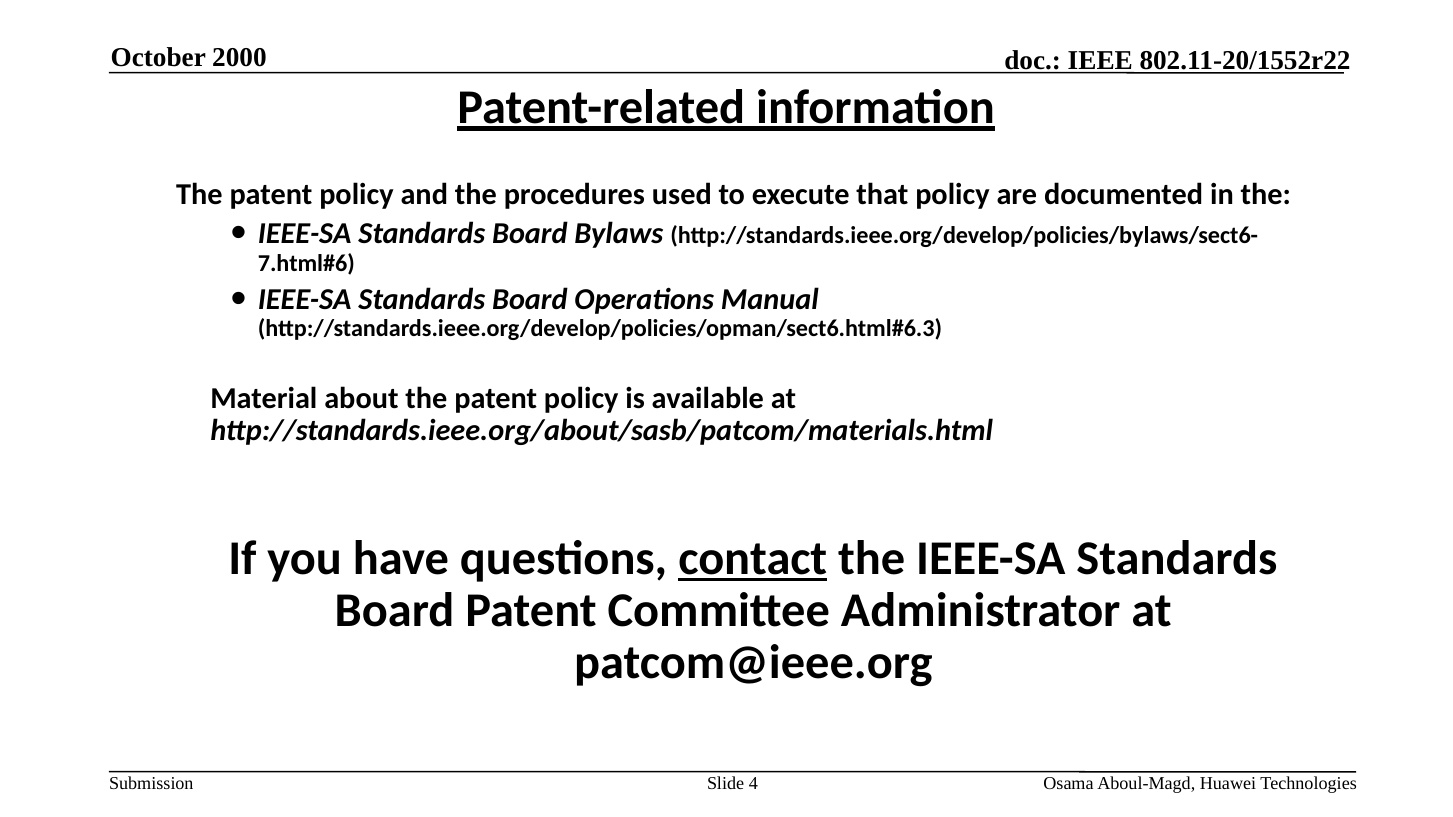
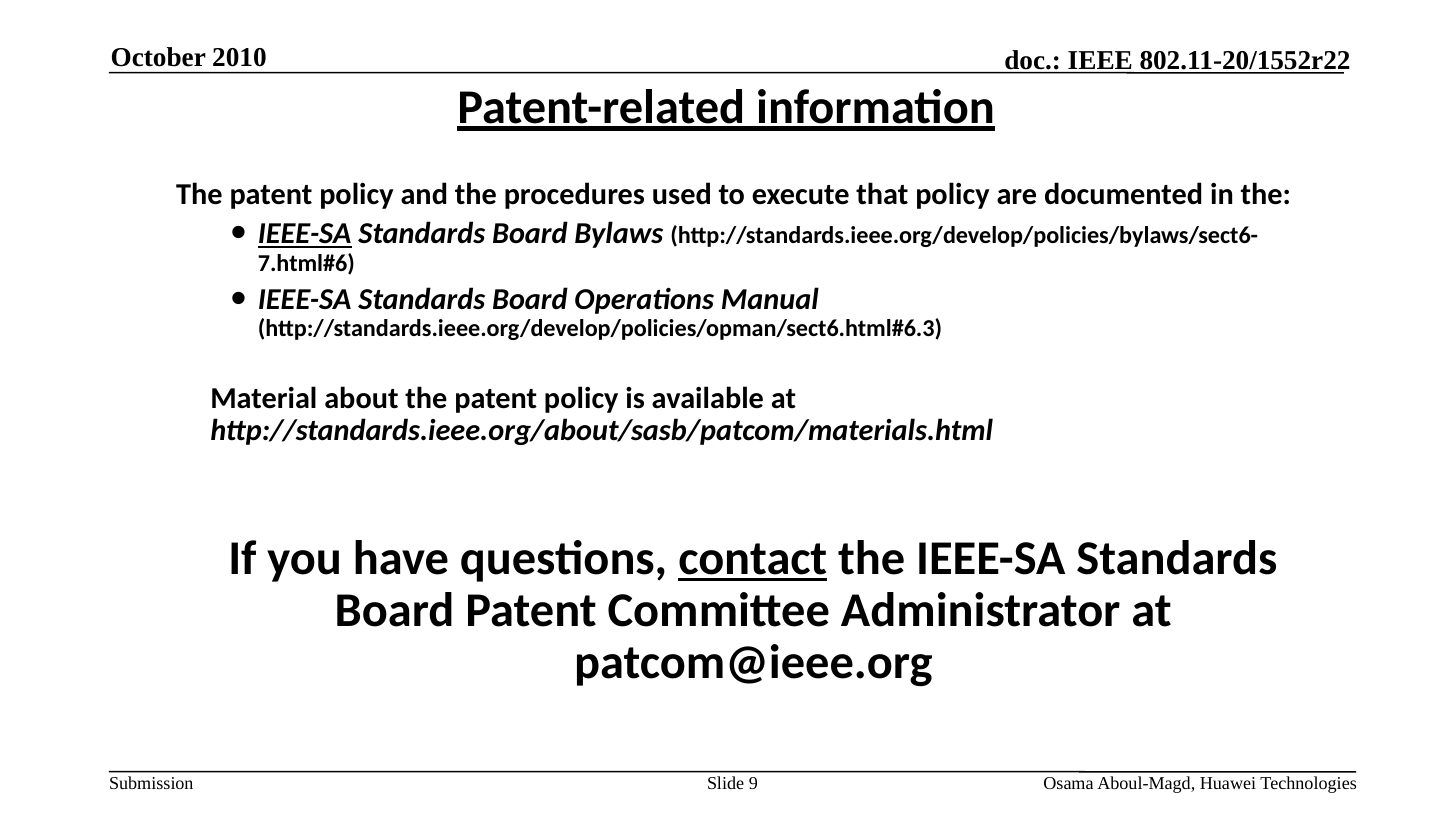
2000: 2000 -> 2010
IEEE-SA at (305, 234) underline: none -> present
4: 4 -> 9
